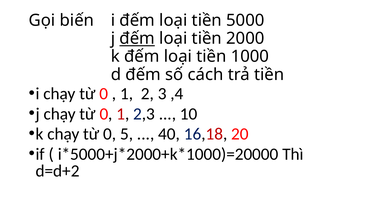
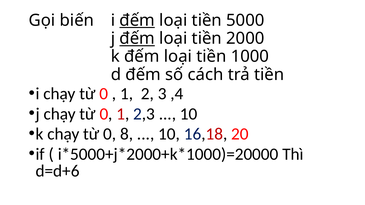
đếm at (137, 20) underline: none -> present
5: 5 -> 8
40 at (169, 134): 40 -> 10
d=d+2: d=d+2 -> d=d+6
